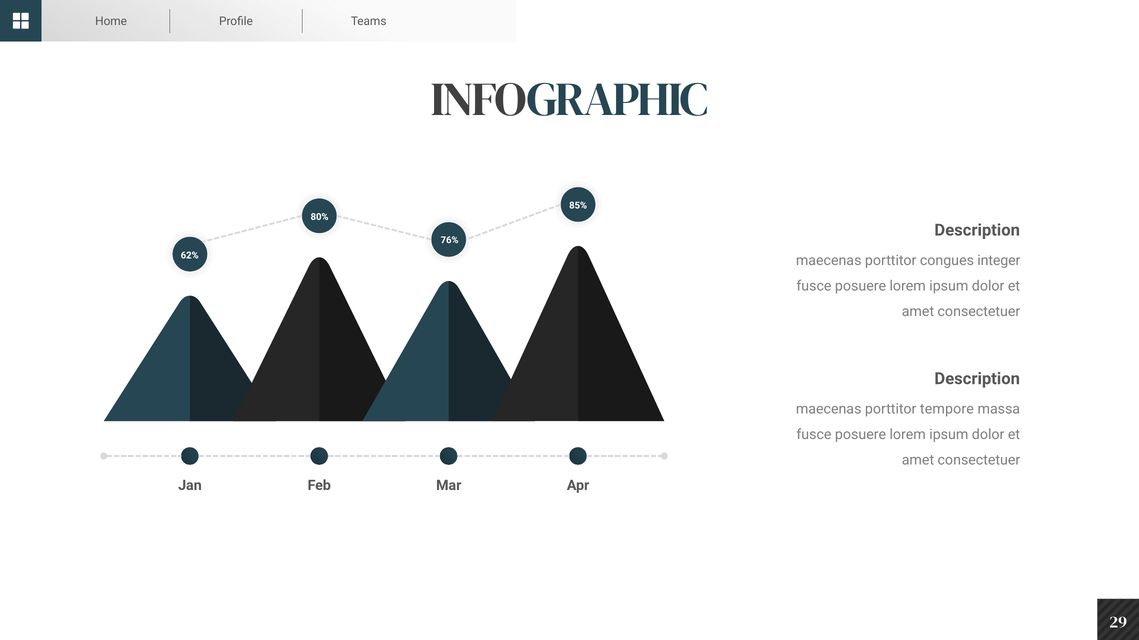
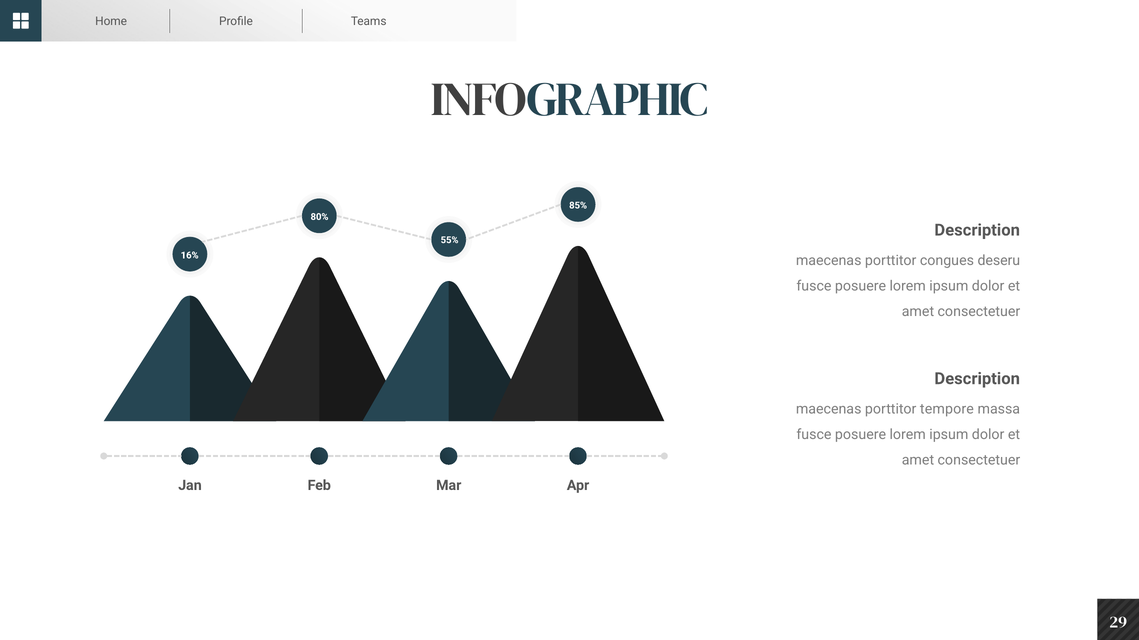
76%: 76% -> 55%
62%: 62% -> 16%
integer: integer -> deseru
